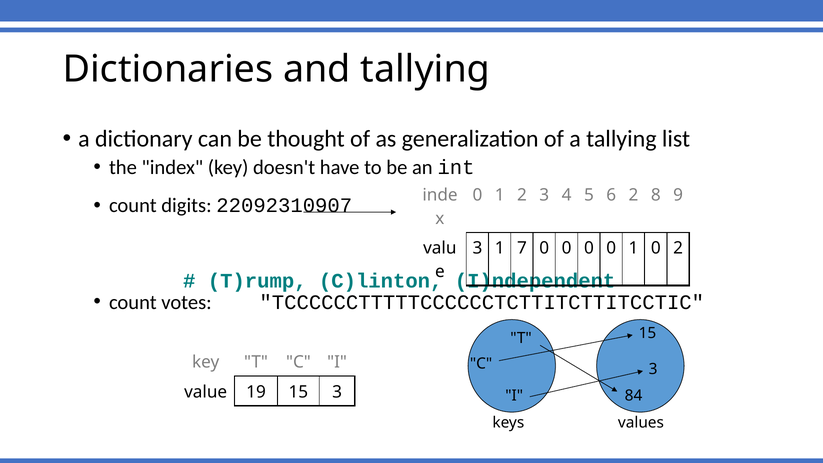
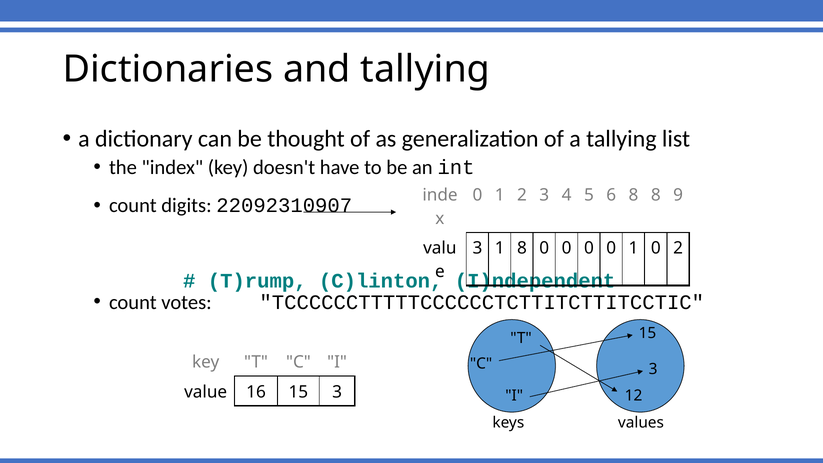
6 2: 2 -> 8
1 7: 7 -> 8
19: 19 -> 16
84: 84 -> 12
